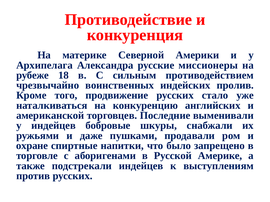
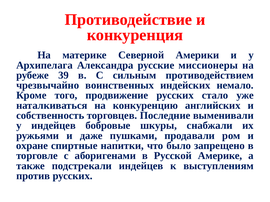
18: 18 -> 39
пролив: пролив -> немало
американской: американской -> собственность
